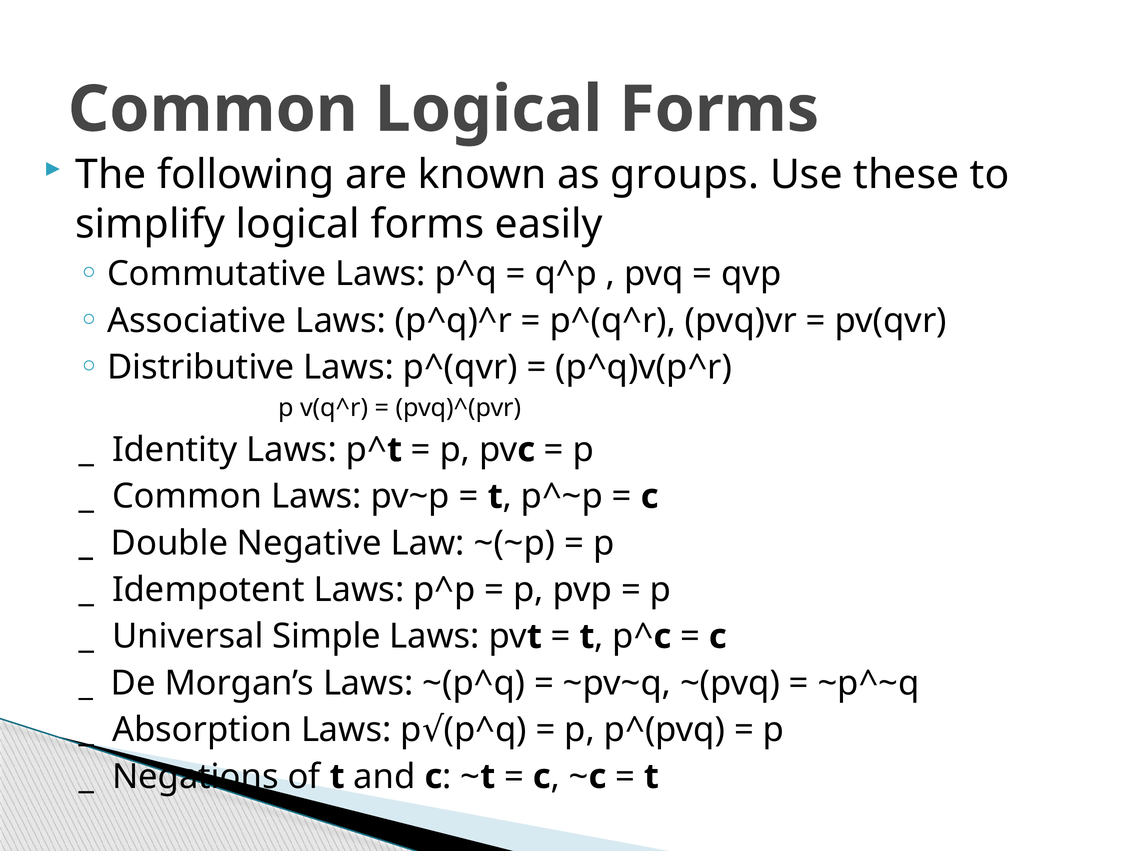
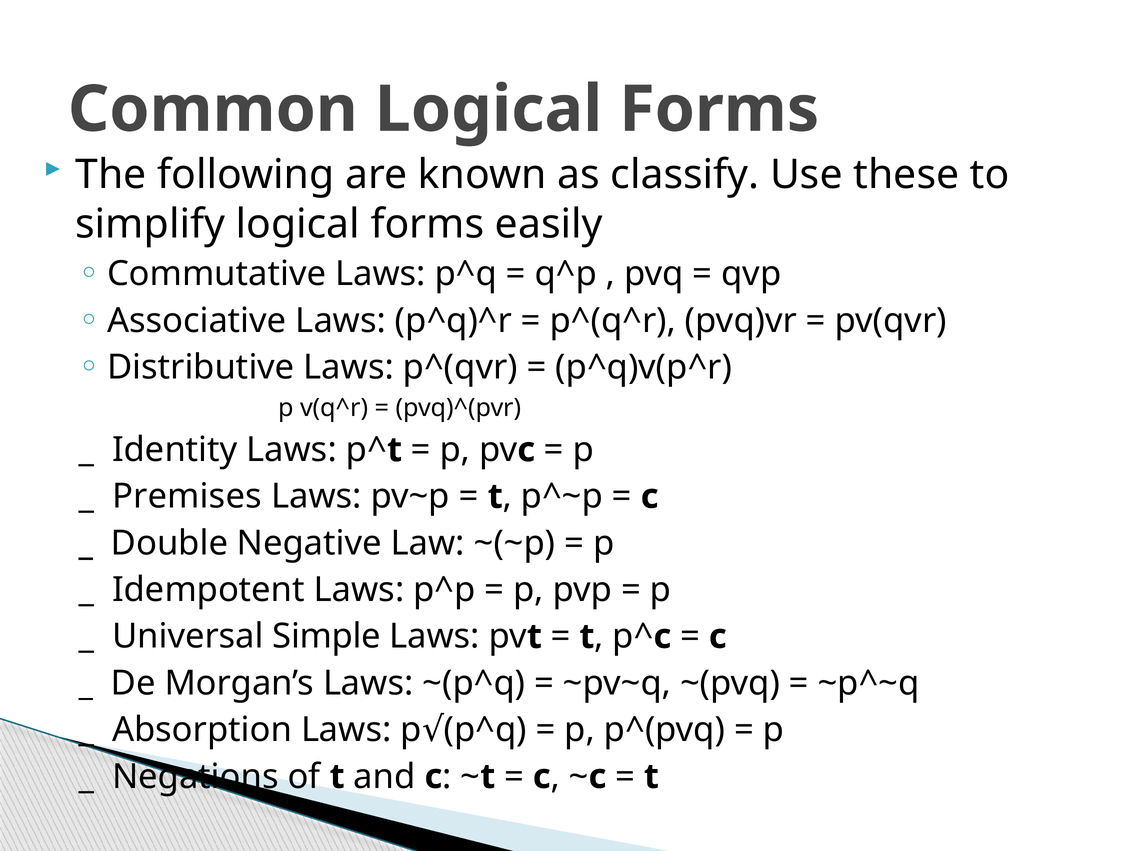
groups: groups -> classify
Common at (187, 496): Common -> Premises
